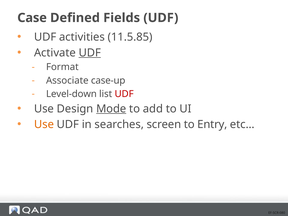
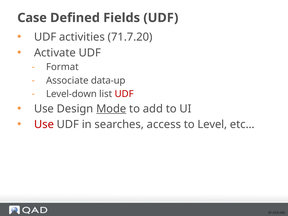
11.5.85: 11.5.85 -> 71.7.20
UDF at (90, 53) underline: present -> none
case-up: case-up -> data-up
Use at (44, 124) colour: orange -> red
screen: screen -> access
Entry: Entry -> Level
